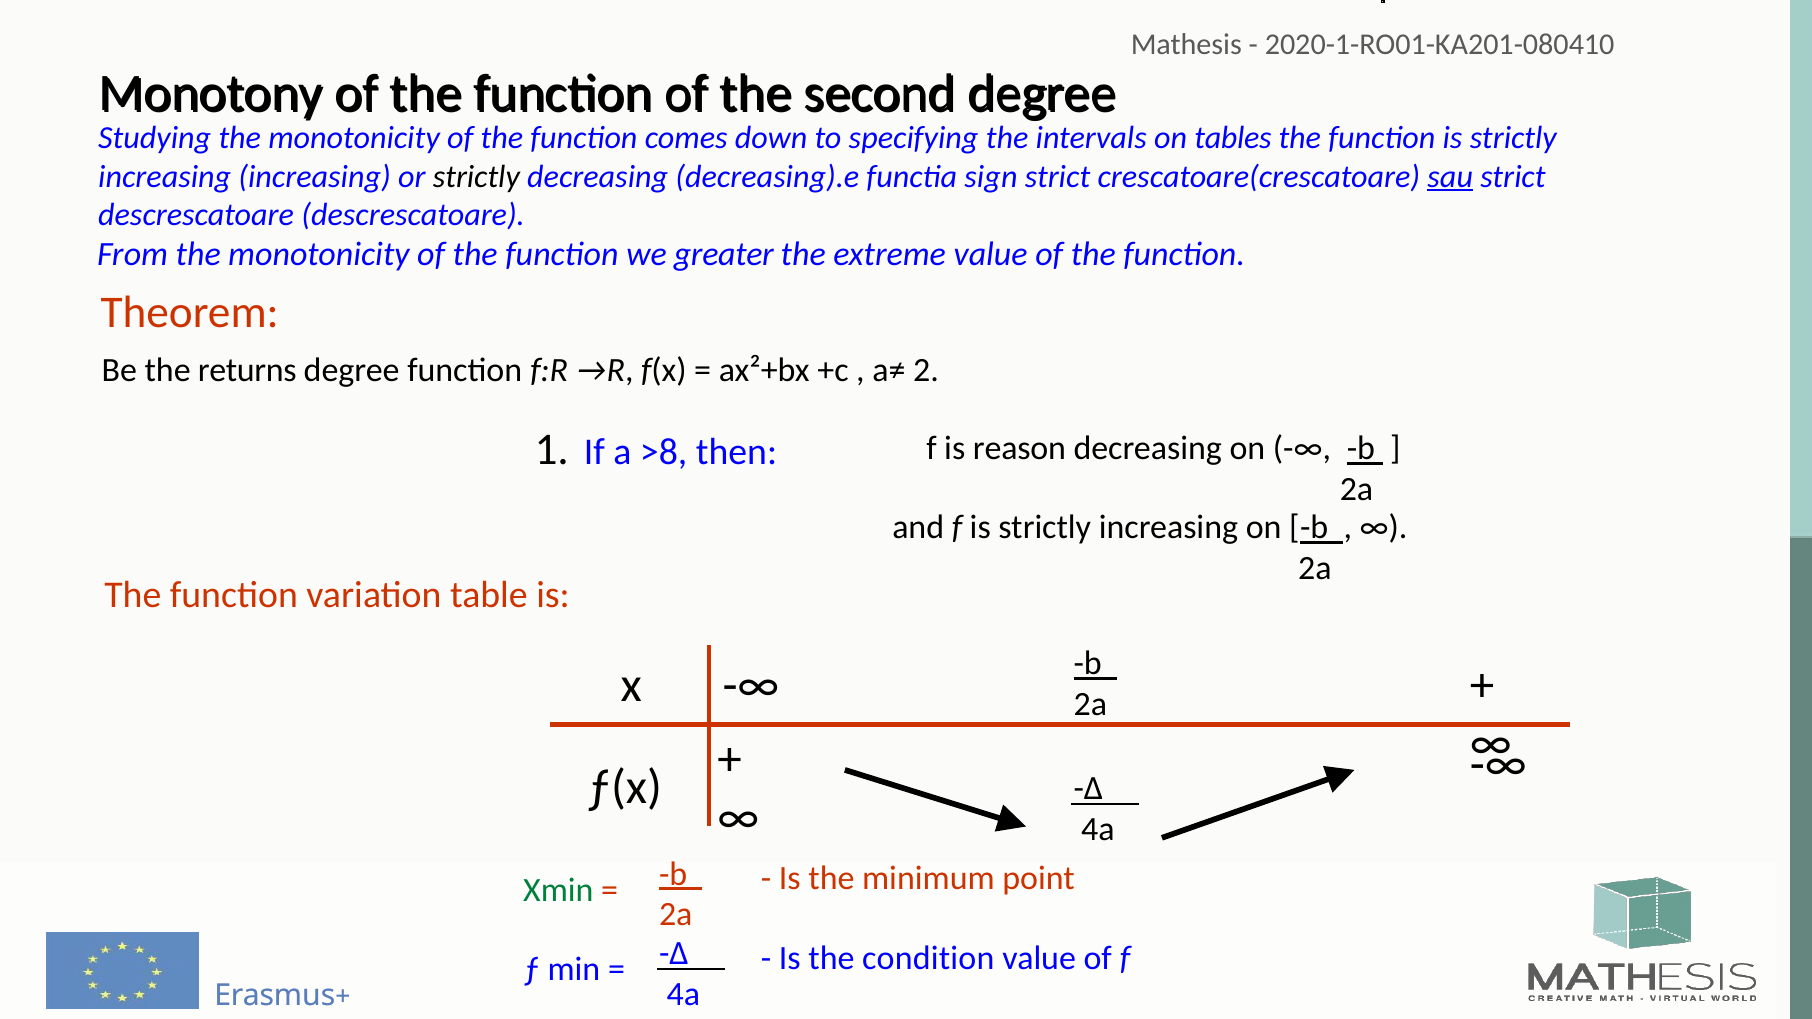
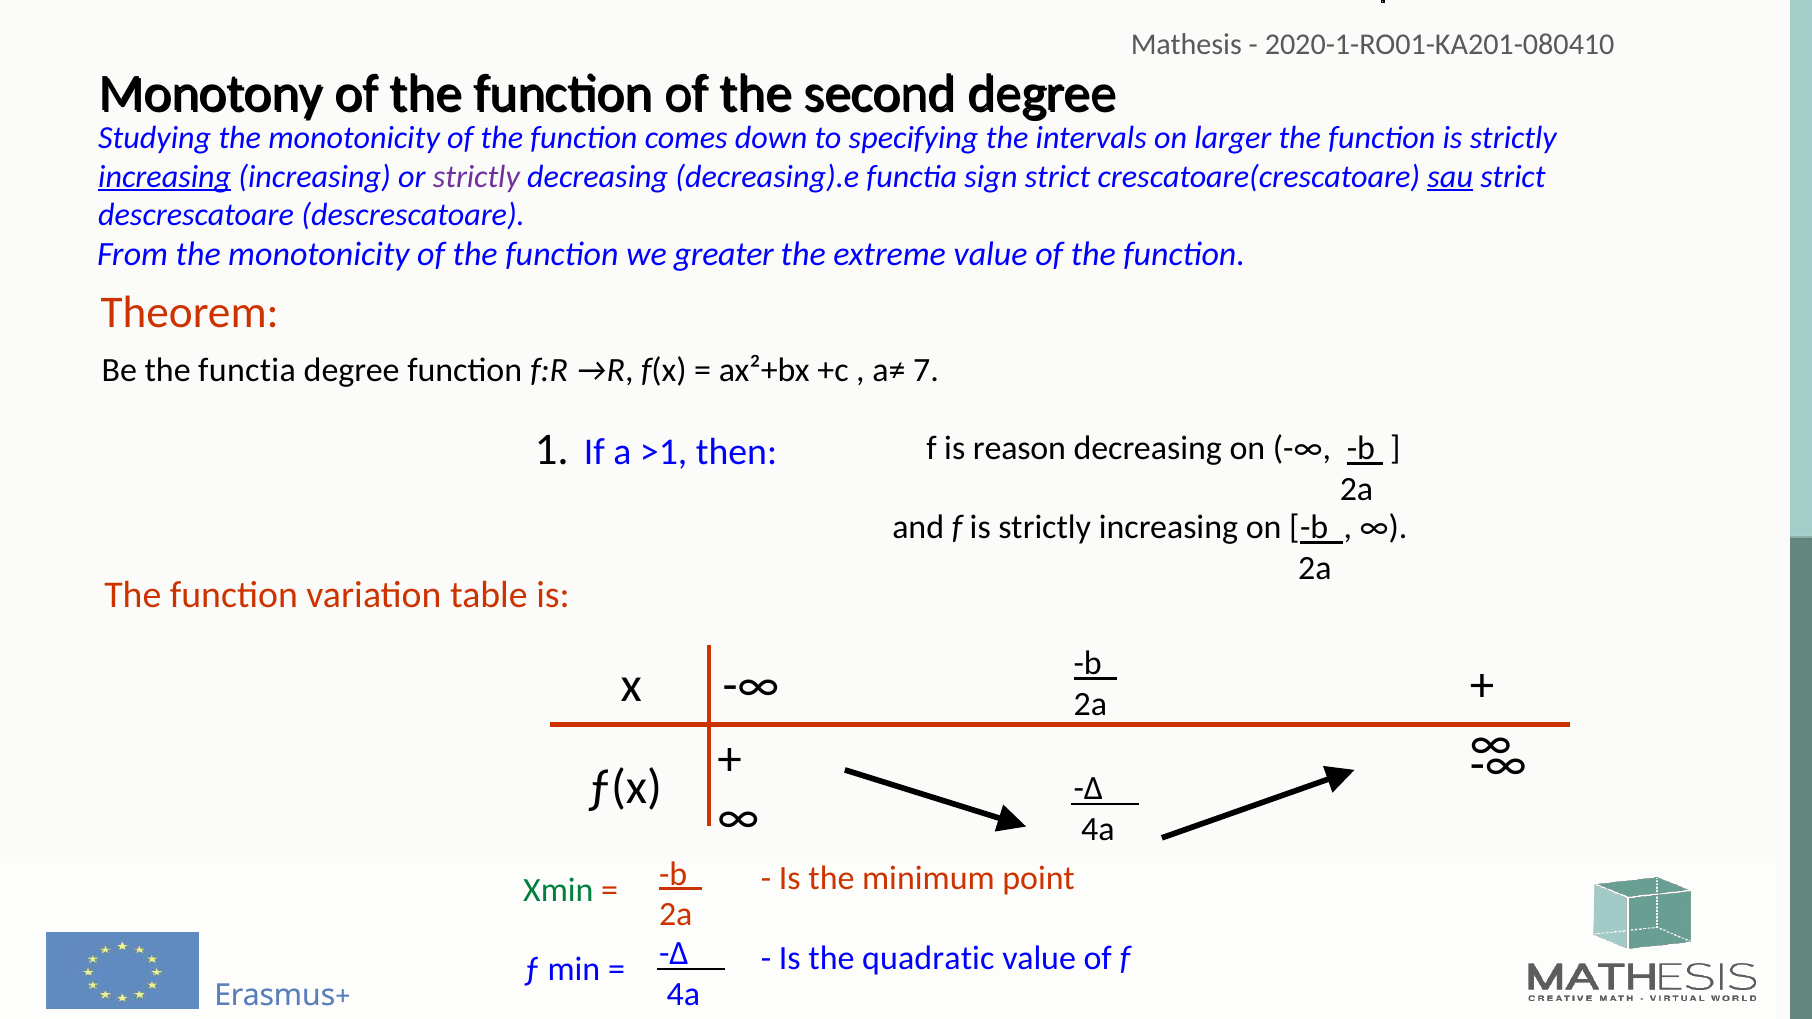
tables: tables -> larger
increasing at (165, 177) underline: none -> present
strictly at (476, 177) colour: black -> purple
the returns: returns -> functia
2: 2 -> 7
>8: >8 -> >1
condition: condition -> quadratic
